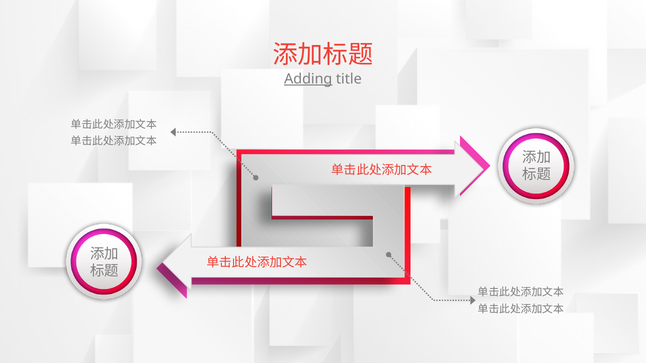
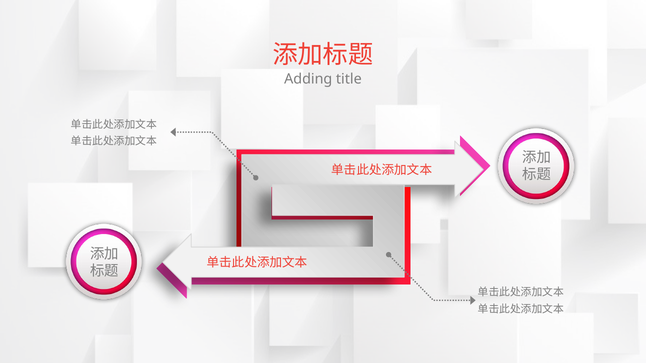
Adding underline: present -> none
